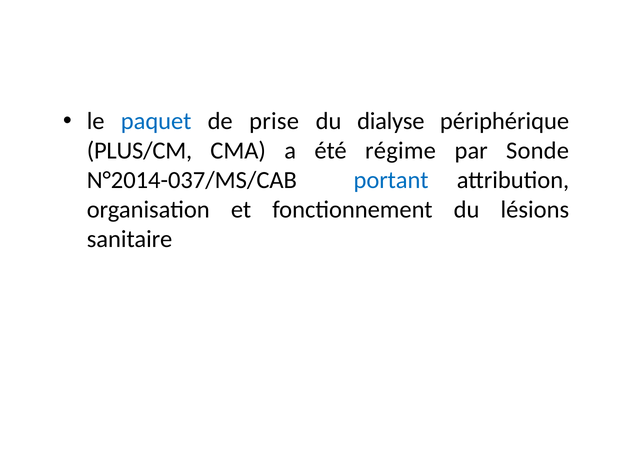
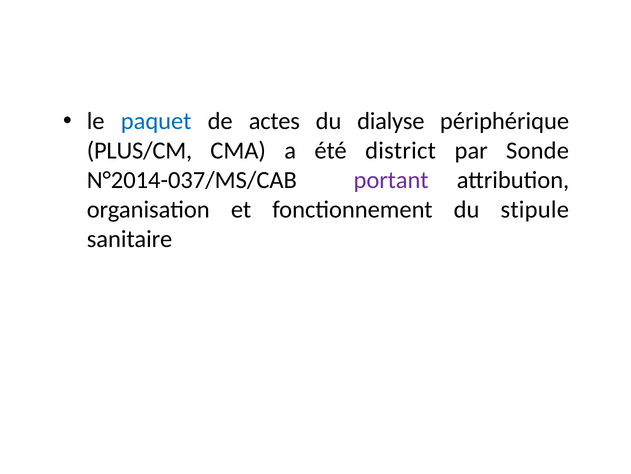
prise: prise -> actes
régime: régime -> district
portant colour: blue -> purple
lésions: lésions -> stipule
